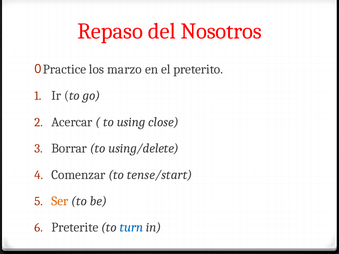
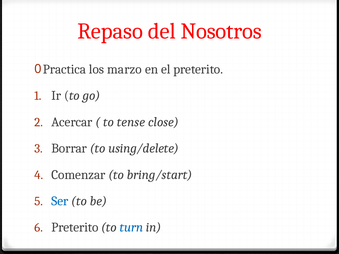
Practice: Practice -> Practica
using: using -> tense
tense/start: tense/start -> bring/start
Ser colour: orange -> blue
Preterite at (75, 228): Preterite -> Preterito
